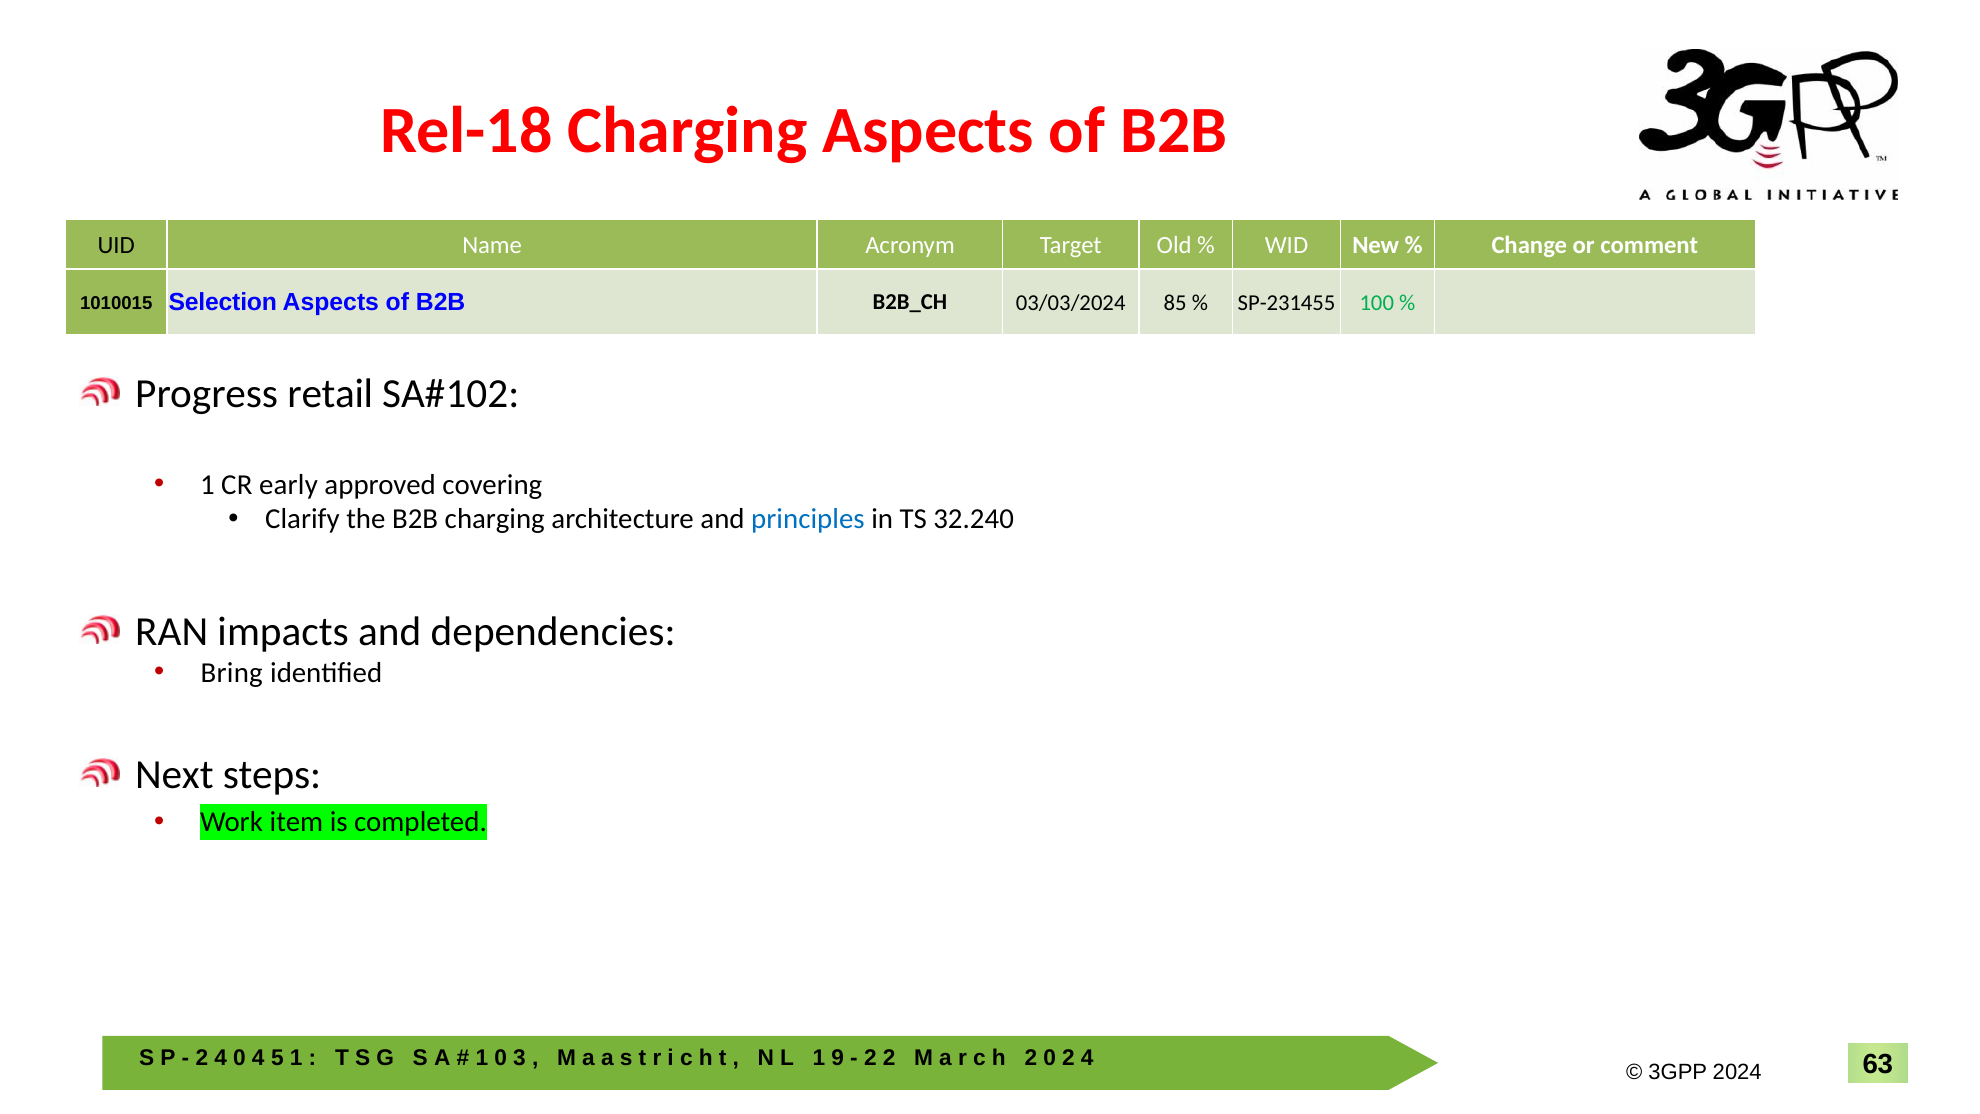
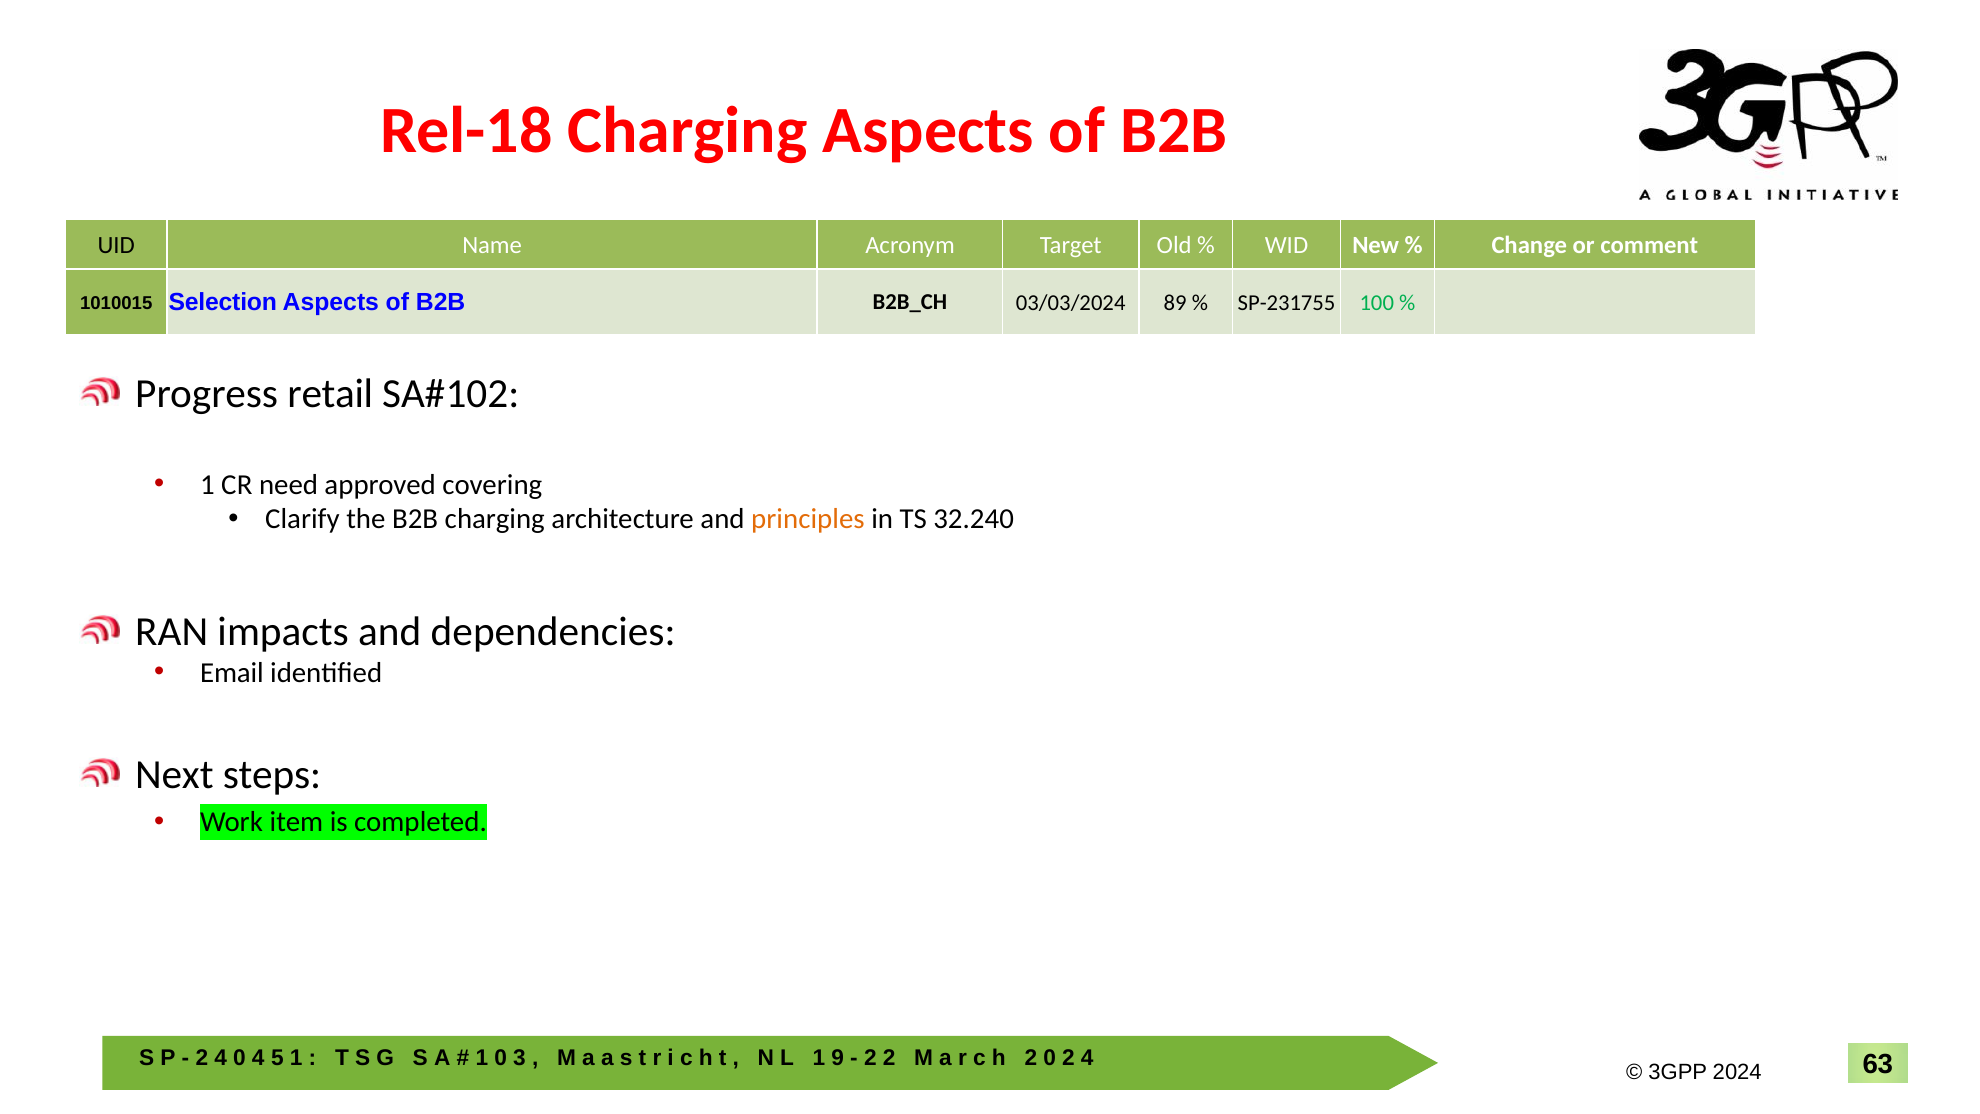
85: 85 -> 89
SP-231455: SP-231455 -> SP-231755
early: early -> need
principles colour: blue -> orange
Bring: Bring -> Email
